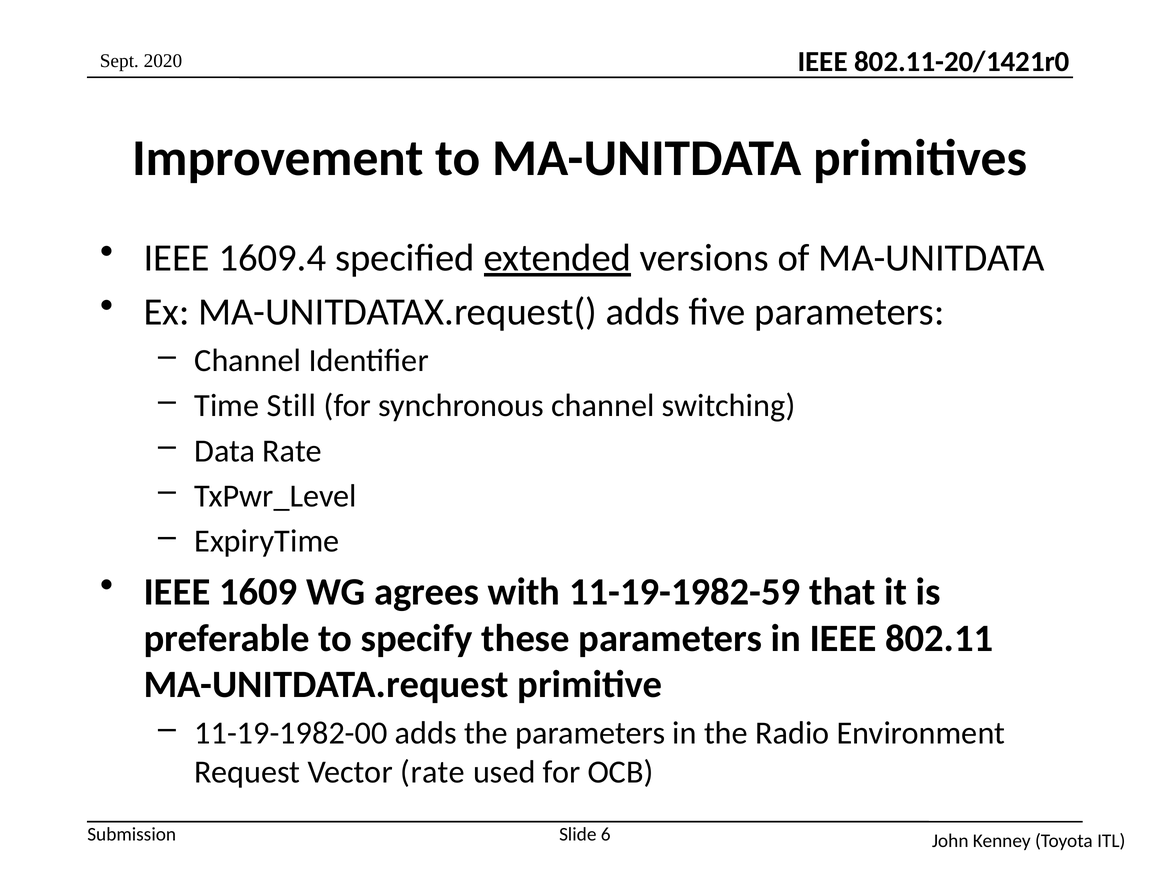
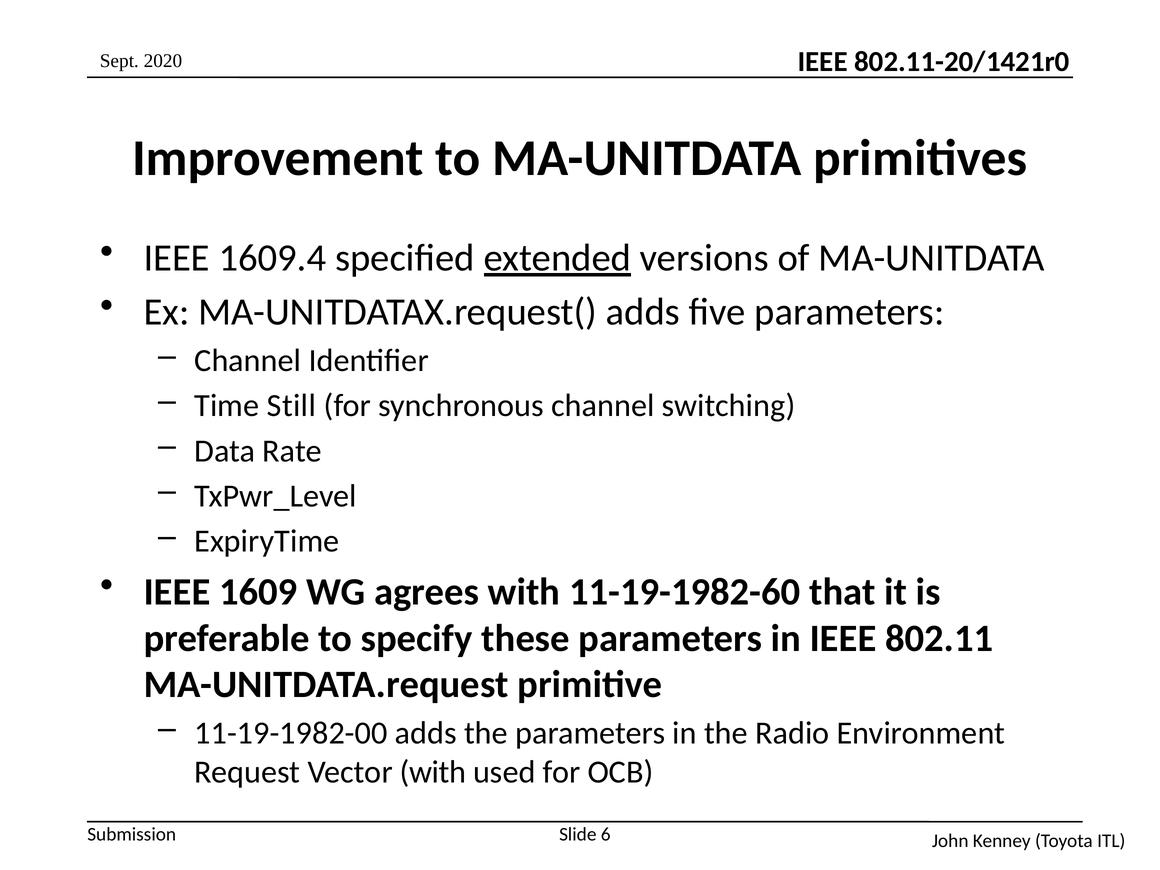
11-19-1982-59: 11-19-1982-59 -> 11-19-1982-60
Vector rate: rate -> with
